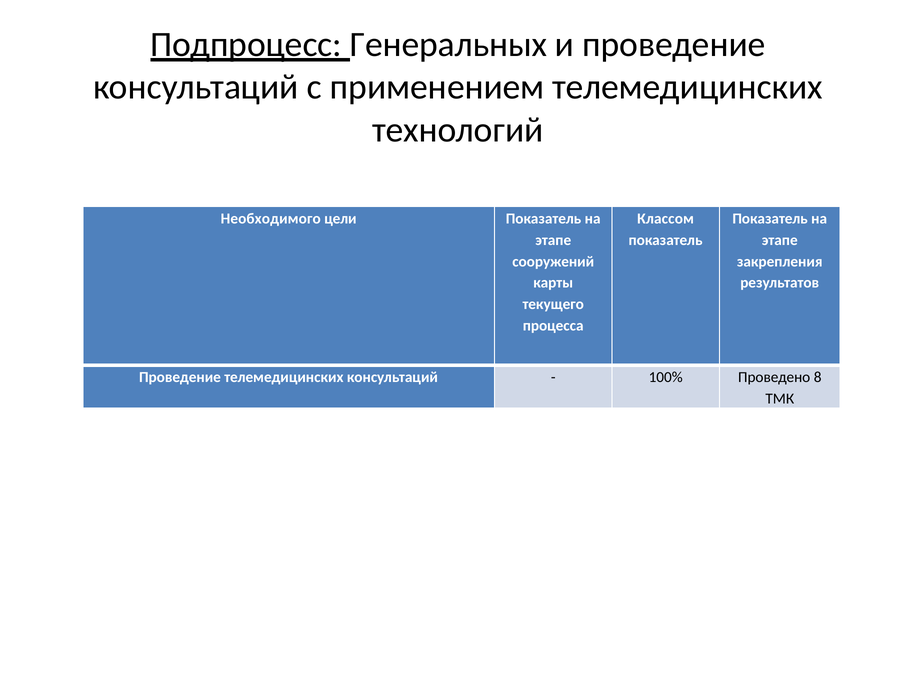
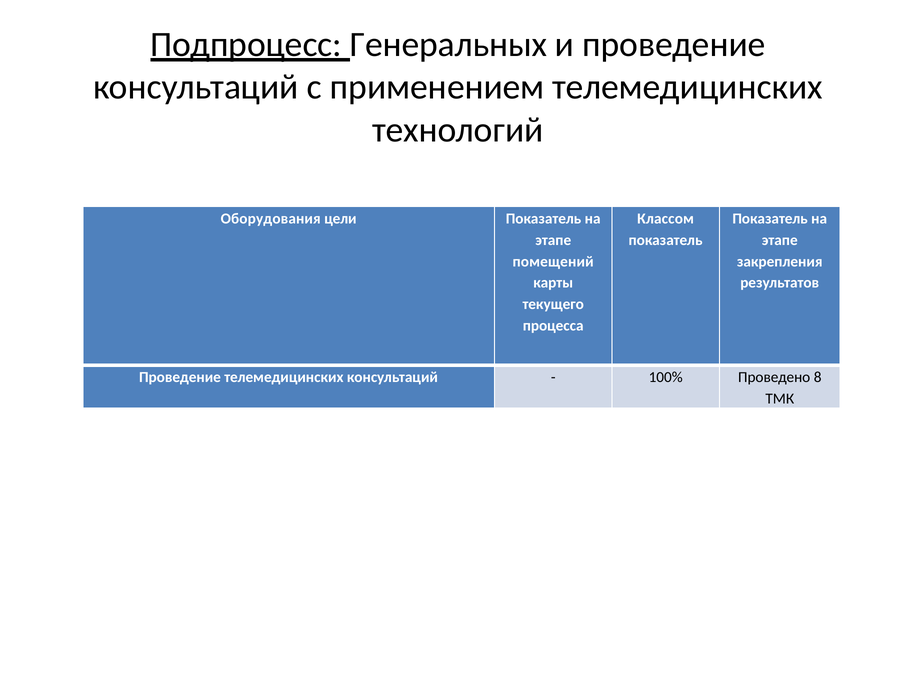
Необходимого: Необходимого -> Оборудования
сооружений: сооружений -> помещений
